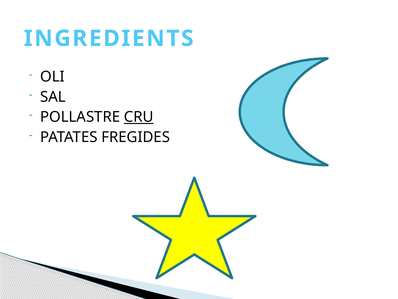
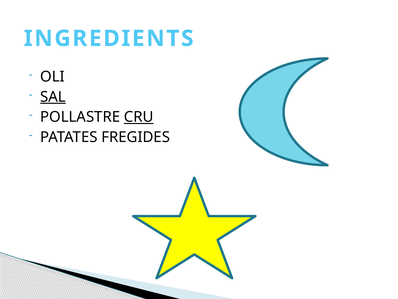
SAL underline: none -> present
